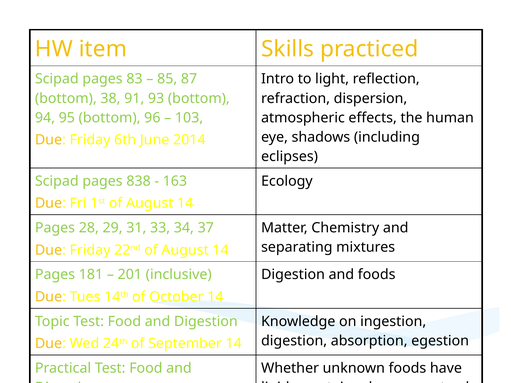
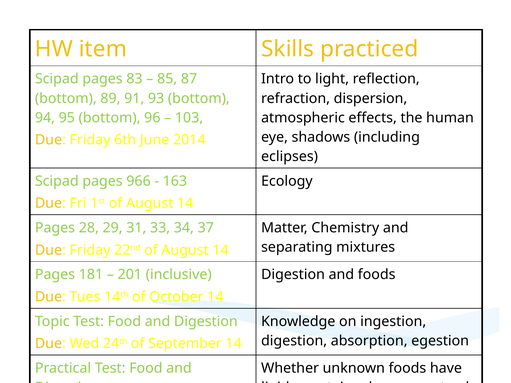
38: 38 -> 89
838: 838 -> 966
